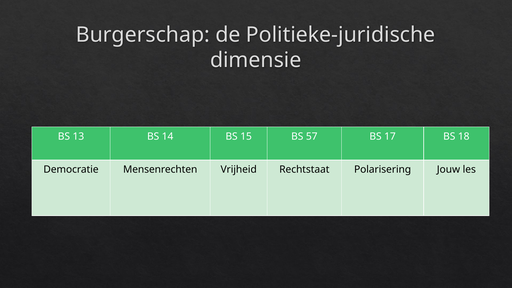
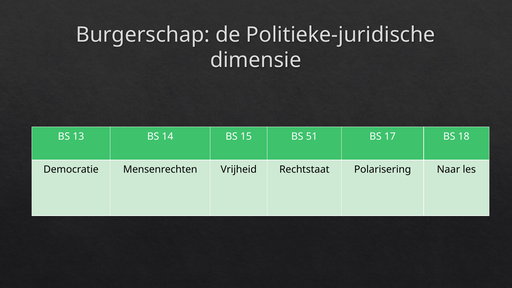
57: 57 -> 51
Jouw: Jouw -> Naar
